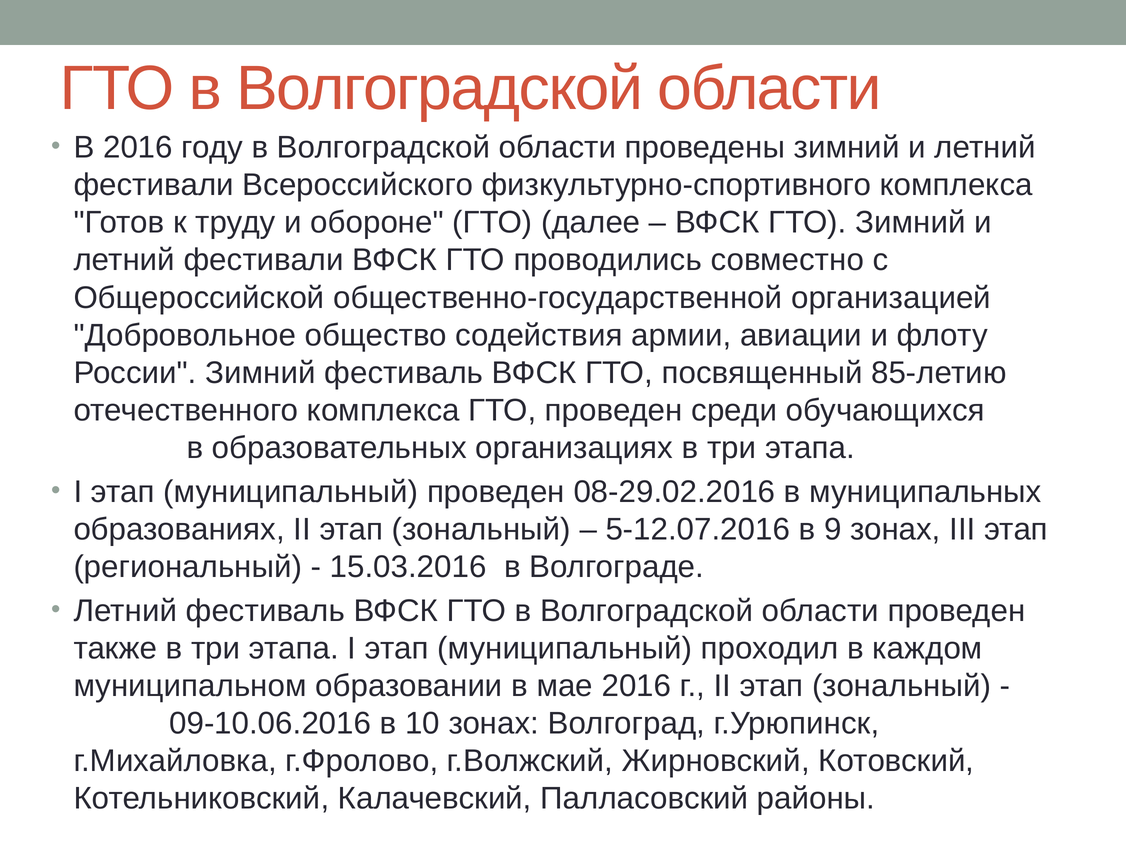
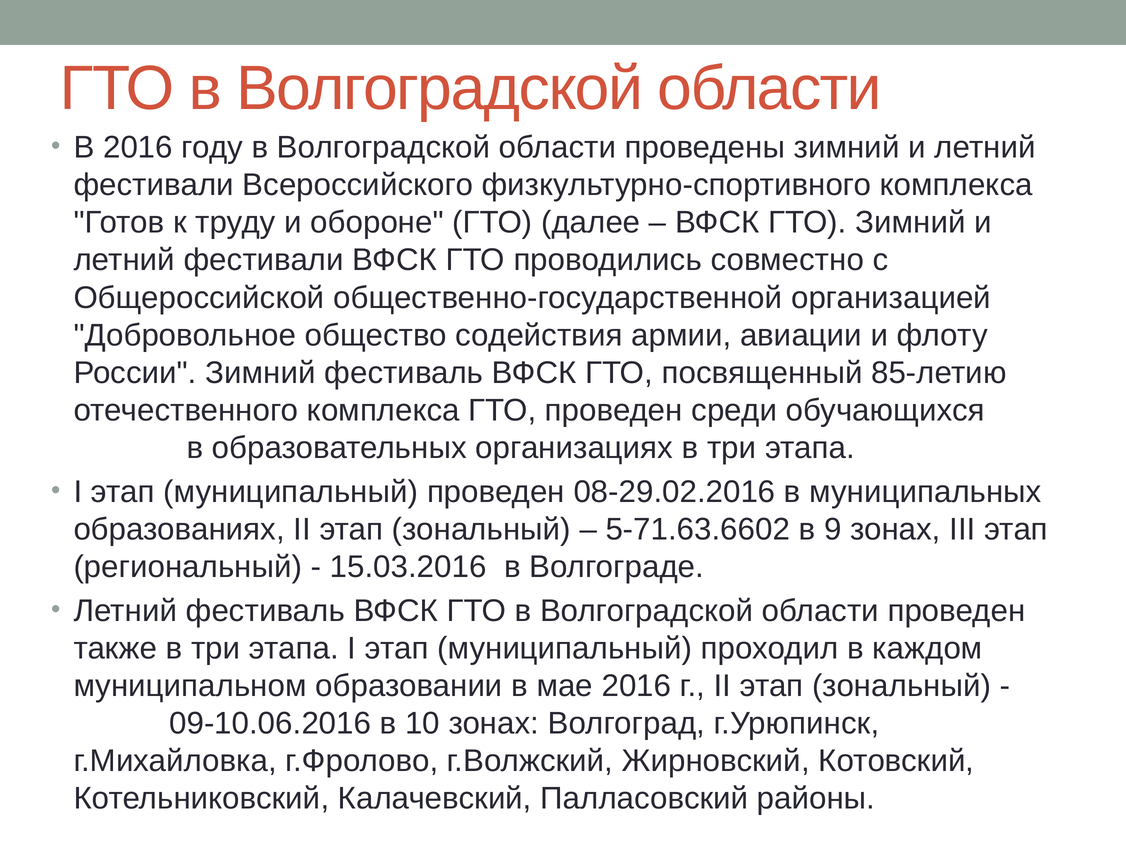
5-12.07.2016: 5-12.07.2016 -> 5-71.63.6602
